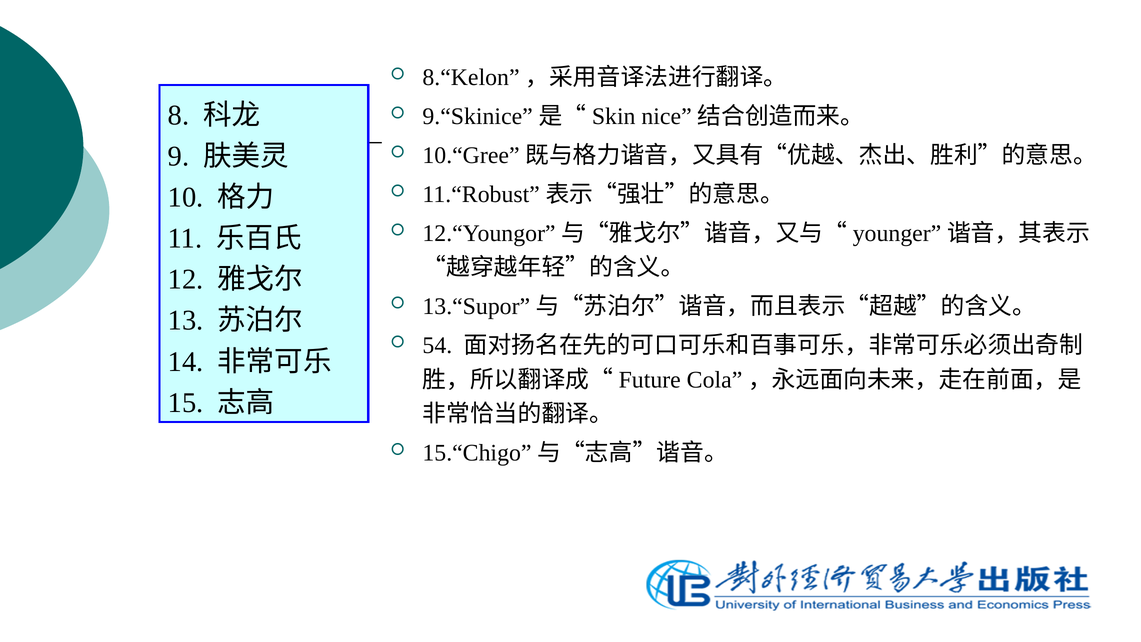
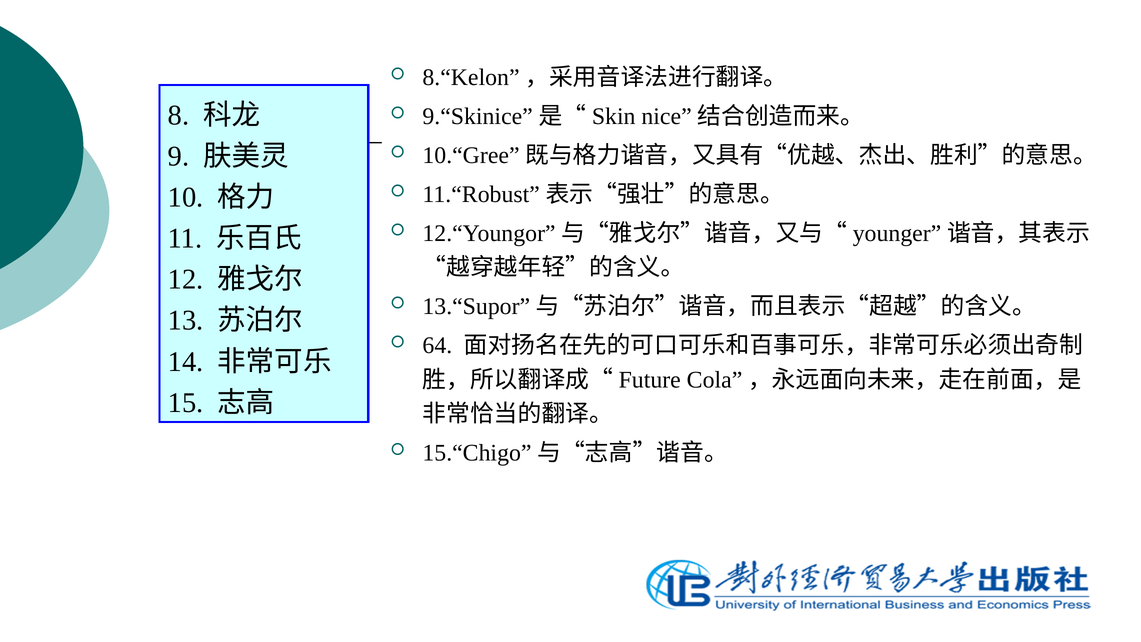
54: 54 -> 64
